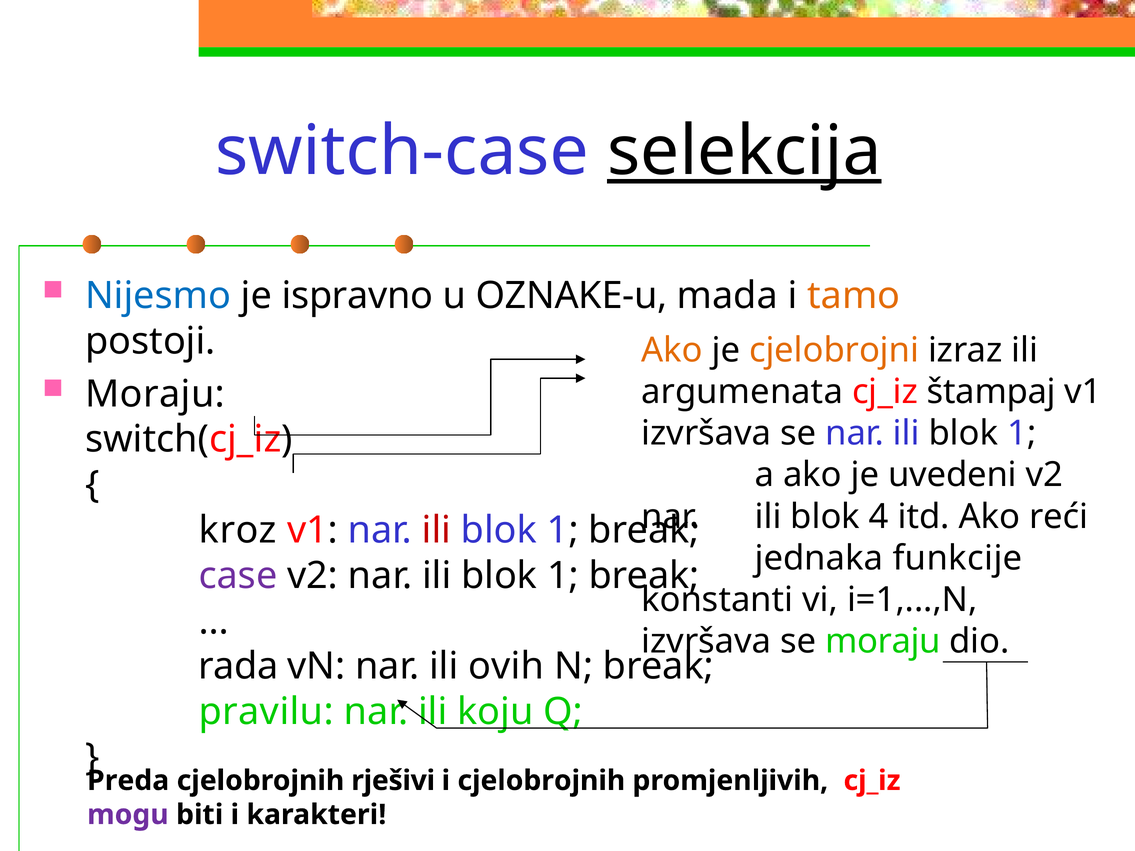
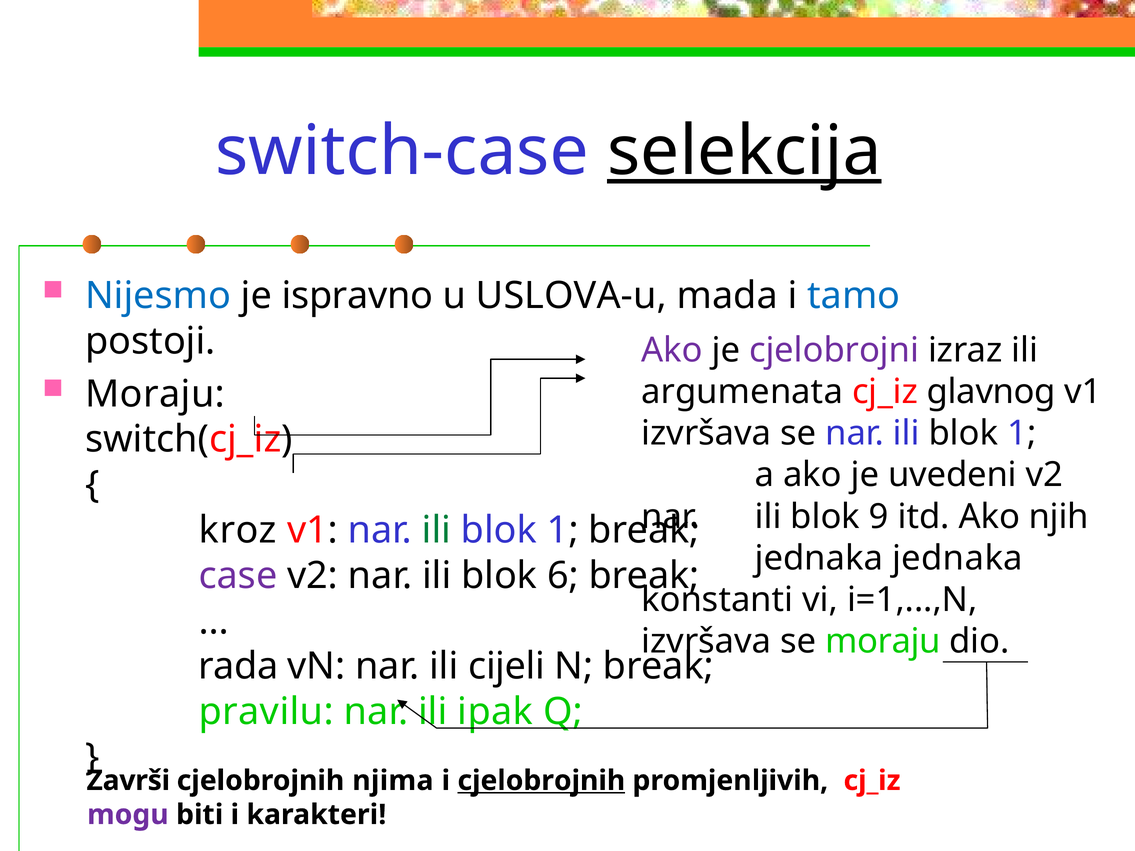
OZNAKE-u: OZNAKE-u -> USLOVA-u
tamo colour: orange -> blue
Ako at (672, 350) colour: orange -> purple
cjelobrojni colour: orange -> purple
štampaj: štampaj -> glavnog
4: 4 -> 9
reći: reći -> njih
ili at (437, 530) colour: red -> green
jednaka funkcije: funkcije -> jednaka
1 at (563, 576): 1 -> 6
ovih: ovih -> cijeli
koju: koju -> ipak
Preda: Preda -> Završi
rješivi: rješivi -> njima
cjelobrojnih at (541, 781) underline: none -> present
